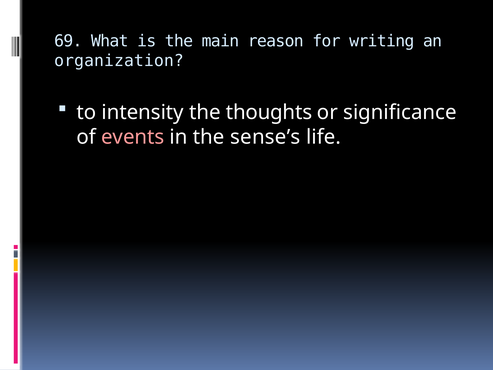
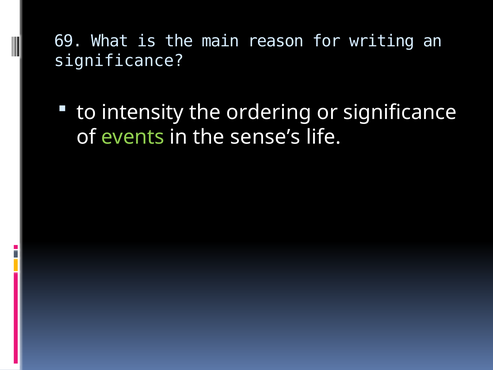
organization at (119, 61): organization -> significance
thoughts: thoughts -> ordering
events colour: pink -> light green
